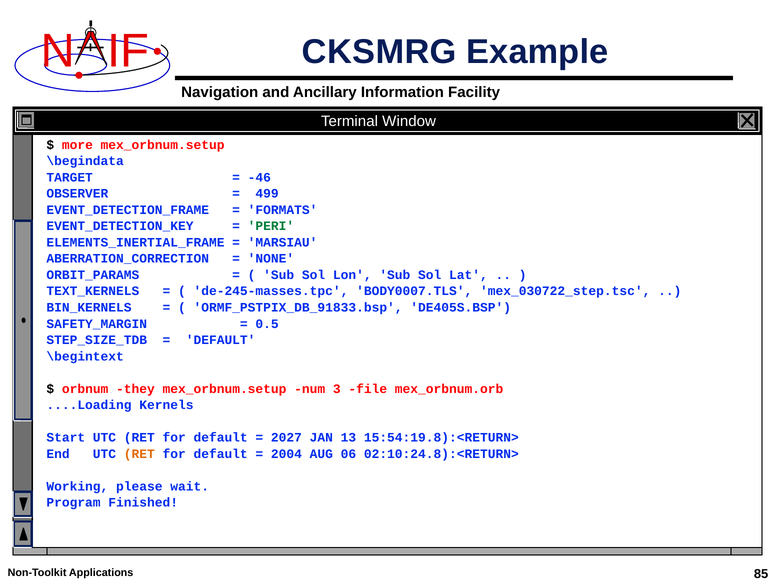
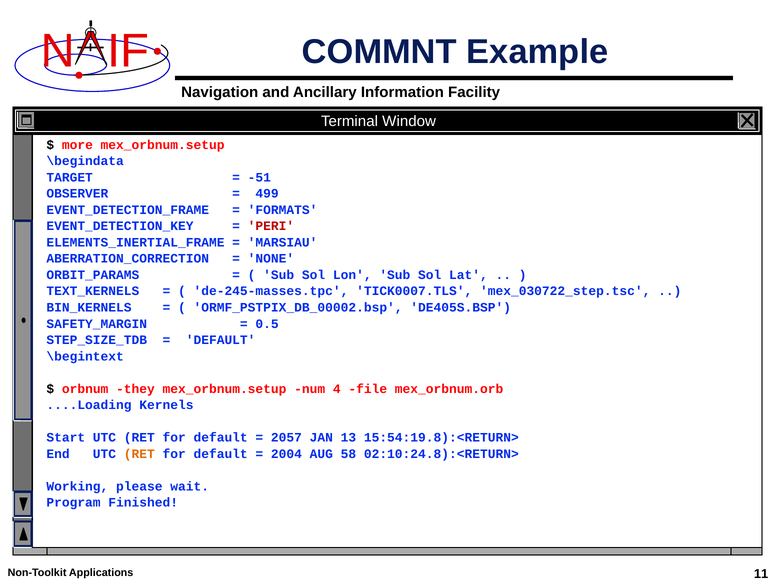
CKSMRG: CKSMRG -> COMMNT
-46: -46 -> -51
PERI colour: green -> red
BODY0007.TLS: BODY0007.TLS -> TICK0007.TLS
ORMF_PSTPIX_DB_91833.bsp: ORMF_PSTPIX_DB_91833.bsp -> ORMF_PSTPIX_DB_00002.bsp
3: 3 -> 4
2027: 2027 -> 2057
06: 06 -> 58
85: 85 -> 11
